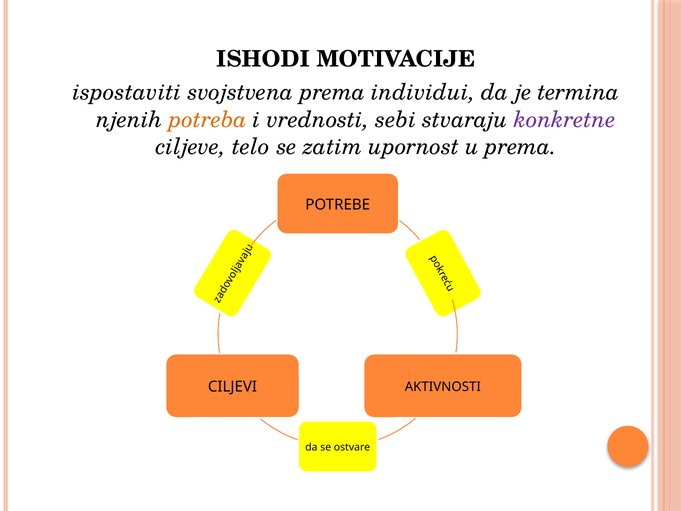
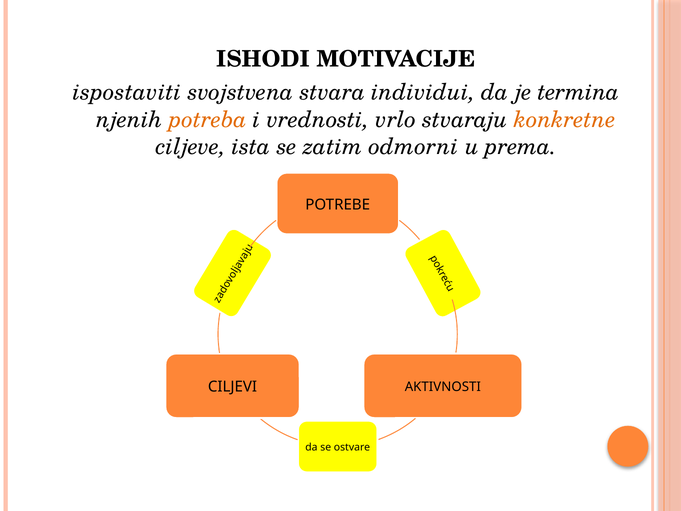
svojstvena prema: prema -> stvara
sebi: sebi -> vrlo
konkretne colour: purple -> orange
telo: telo -> ista
upornost: upornost -> odmorni
